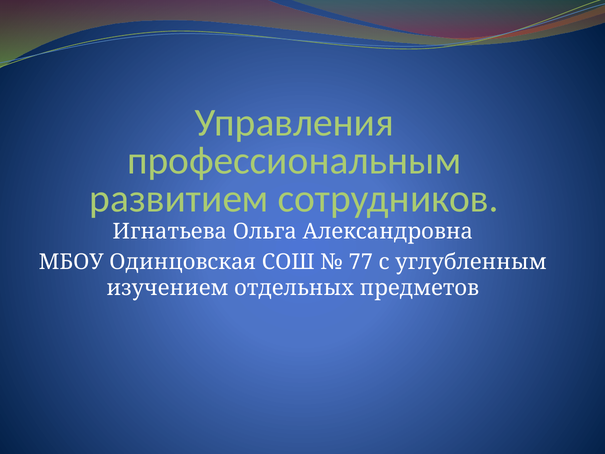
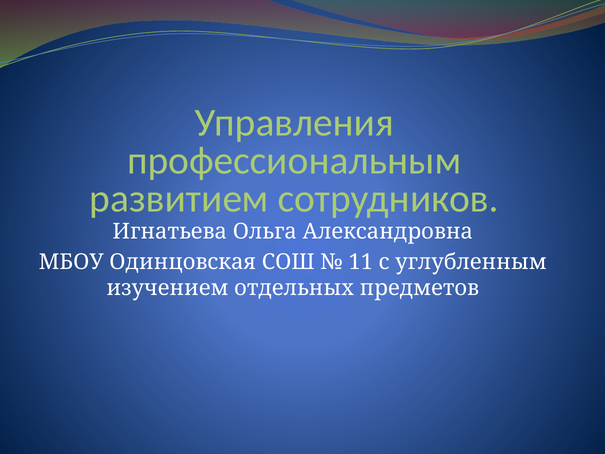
77: 77 -> 11
